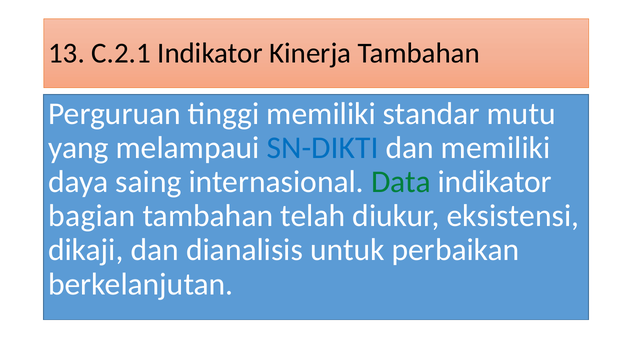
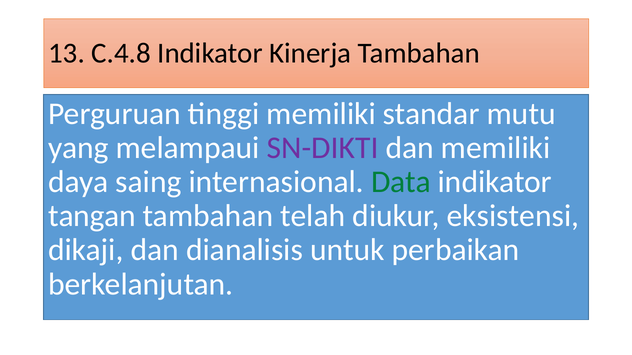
C.2.1: C.2.1 -> C.4.8
SN-DIKTI colour: blue -> purple
bagian: bagian -> tangan
